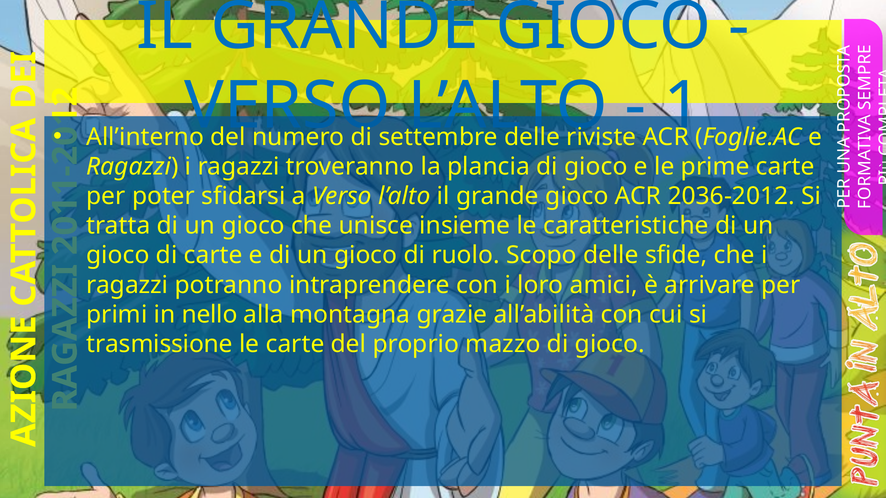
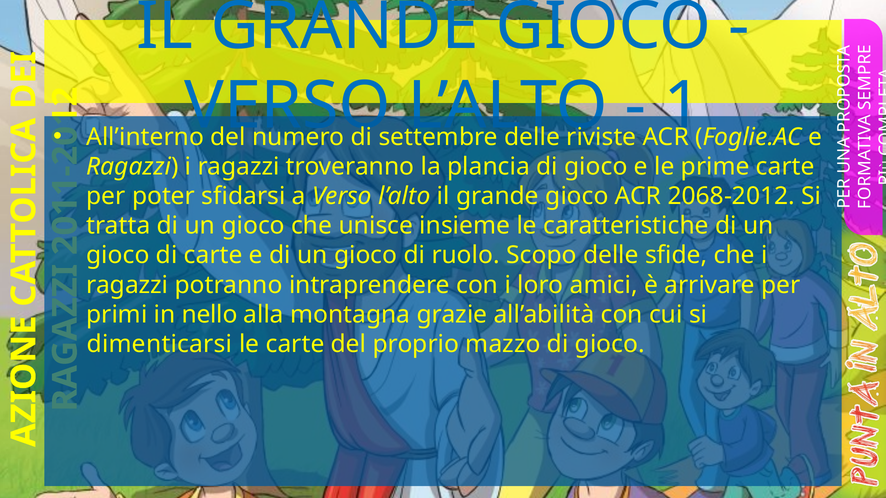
2036-2012: 2036-2012 -> 2068-2012
trasmissione: trasmissione -> dimenticarsi
